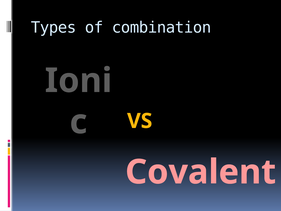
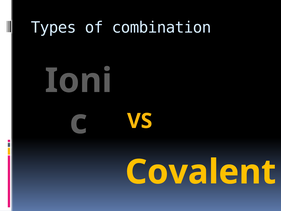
Covalent colour: pink -> yellow
